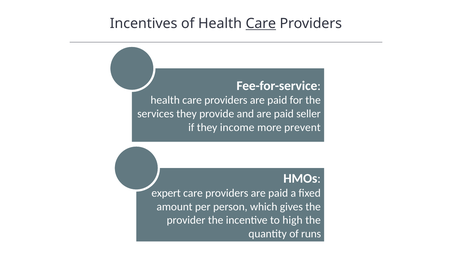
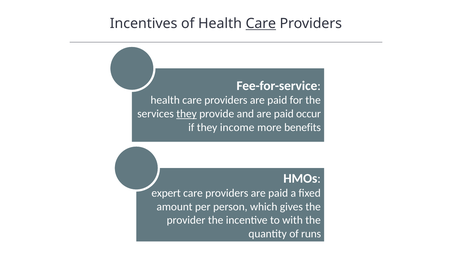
they at (187, 114) underline: none -> present
seller: seller -> occur
prevent: prevent -> benefits
high: high -> with
